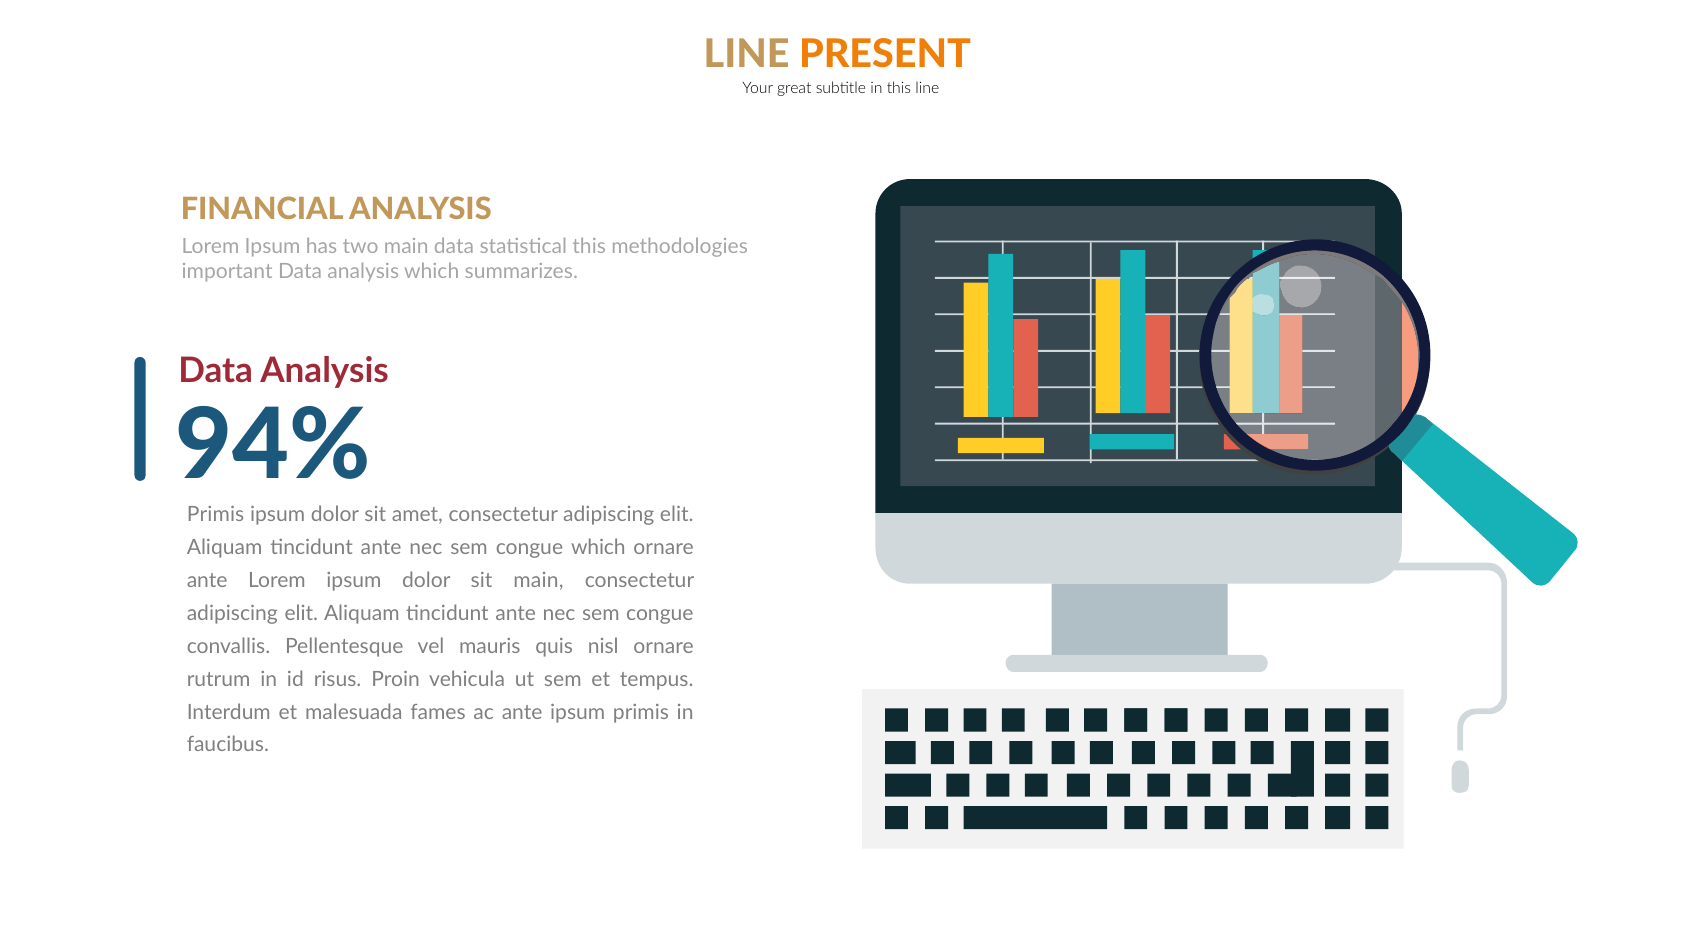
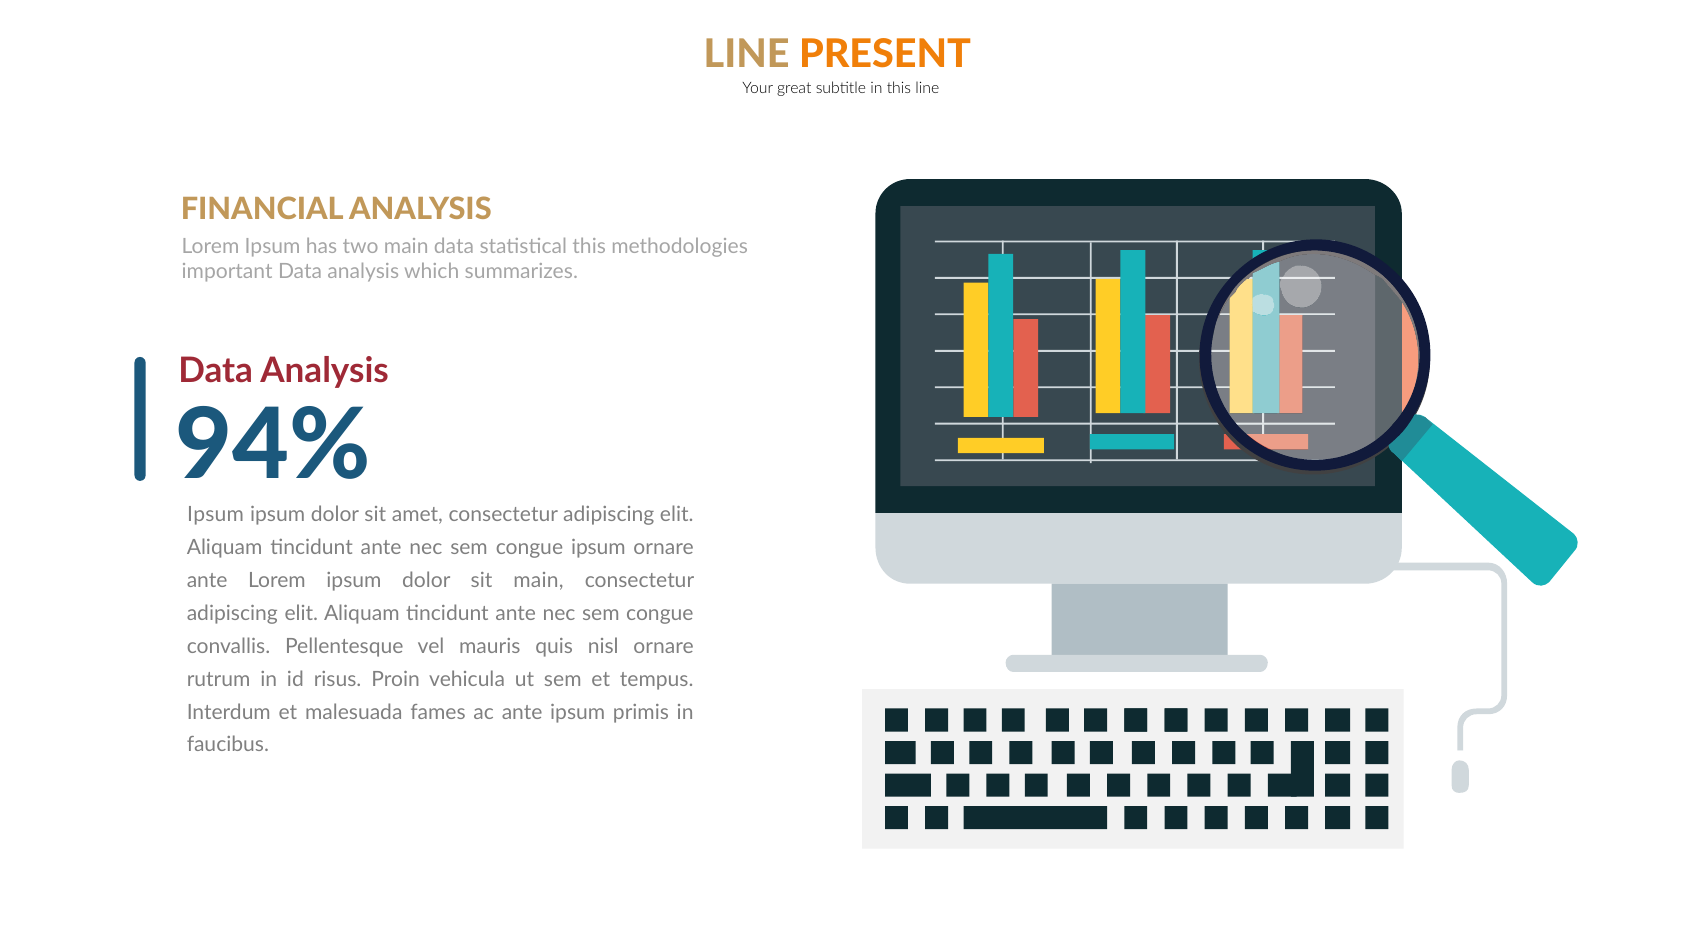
Primis at (216, 515): Primis -> Ipsum
congue which: which -> ipsum
